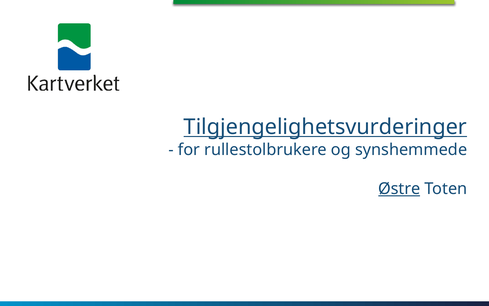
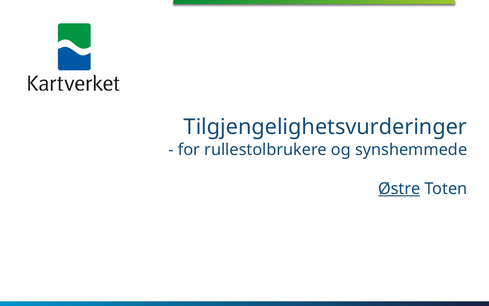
Tilgjengelighetsvurderinger underline: present -> none
